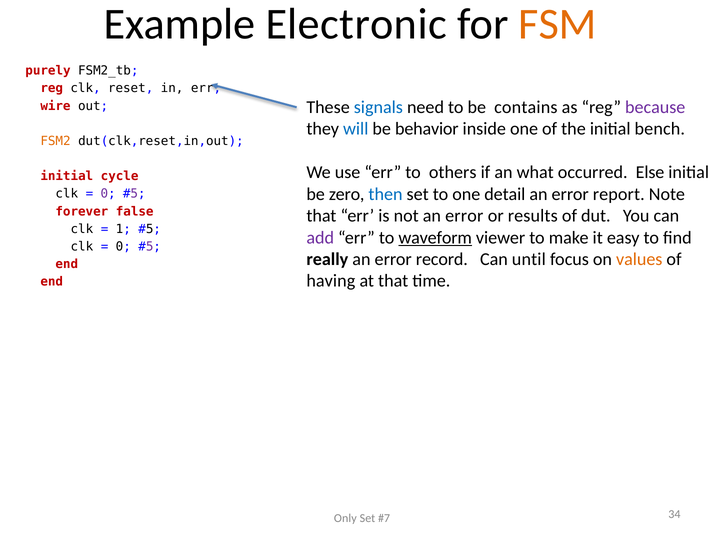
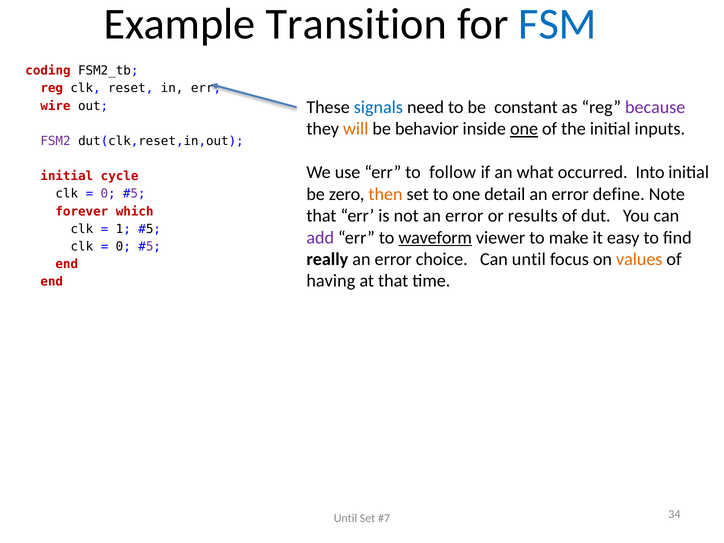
Electronic: Electronic -> Transition
FSM colour: orange -> blue
purely: purely -> coding
contains: contains -> constant
will colour: blue -> orange
one at (524, 129) underline: none -> present
bench: bench -> inputs
FSM2 colour: orange -> purple
others: others -> follow
Else: Else -> Into
then colour: blue -> orange
report: report -> define
false: false -> which
record: record -> choice
Only at (345, 518): Only -> Until
